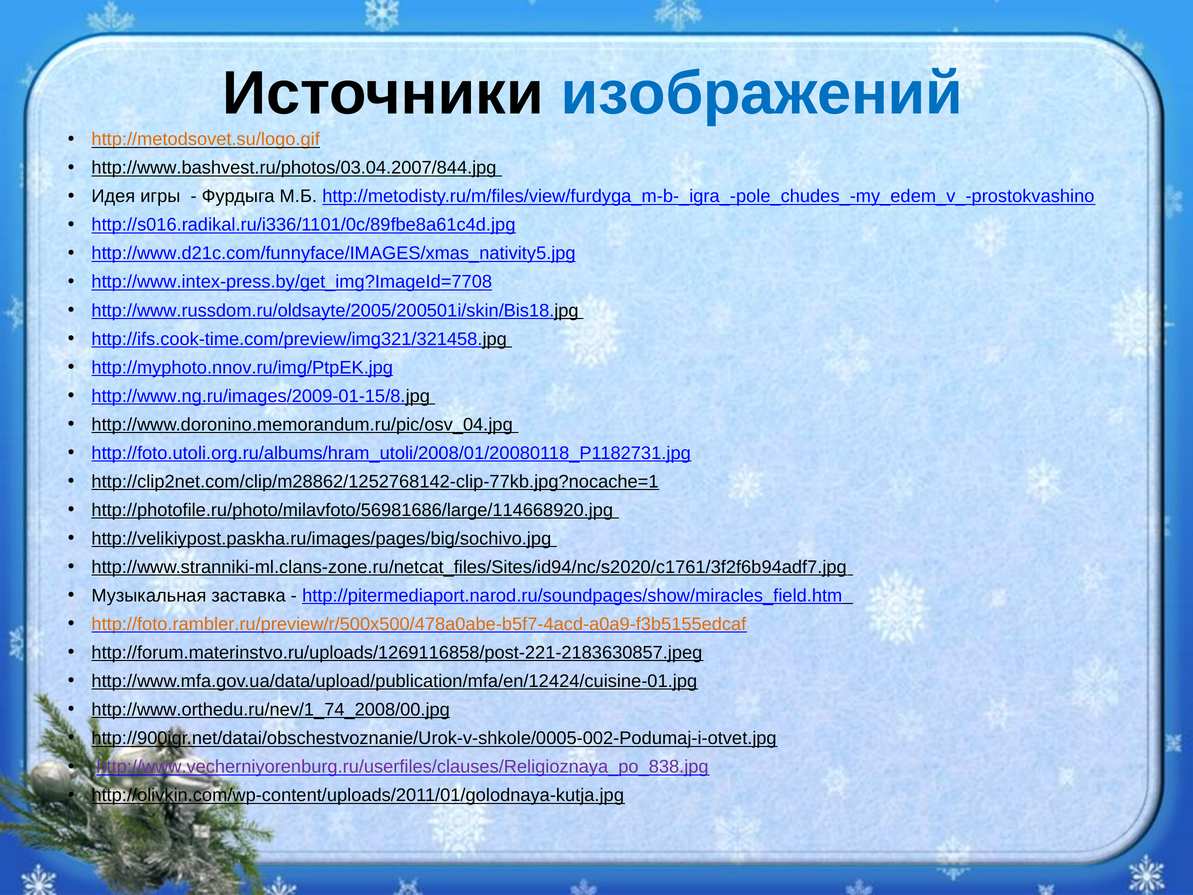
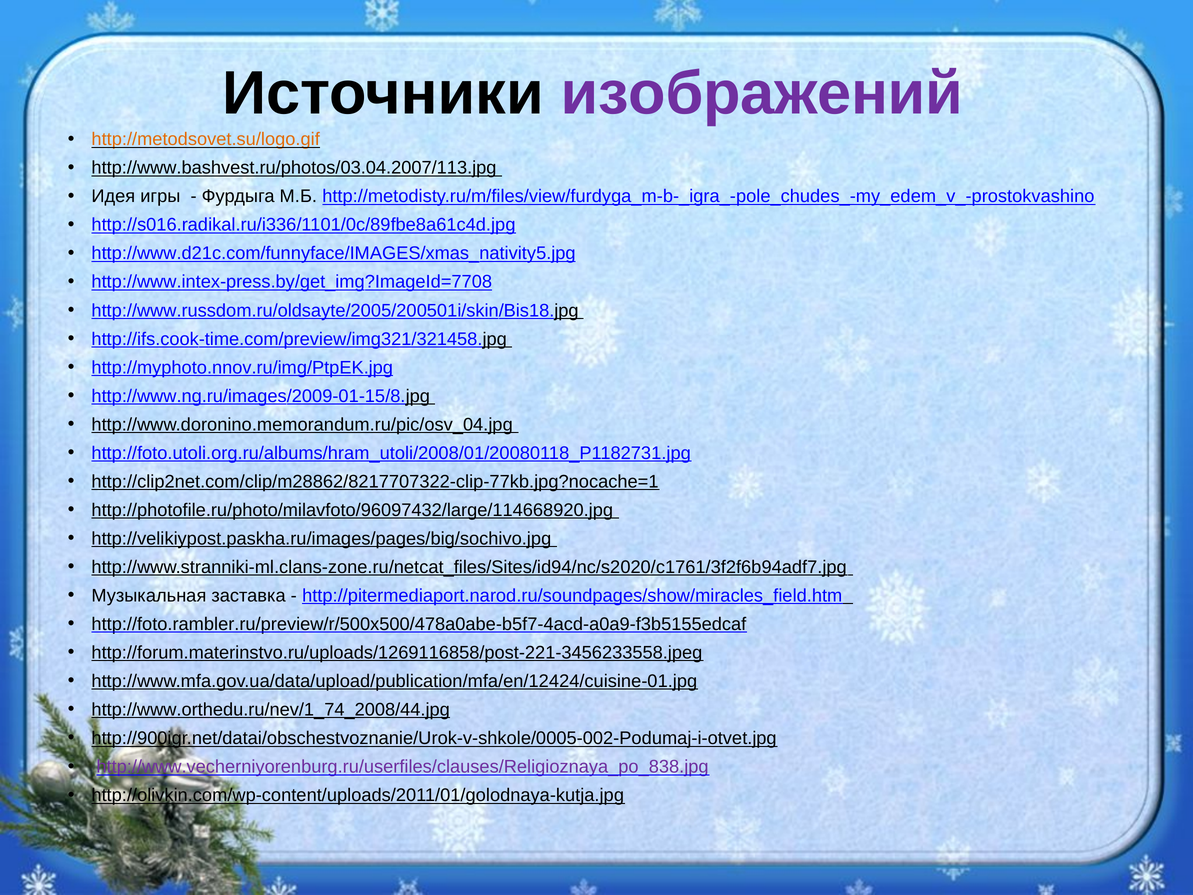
изображений colour: blue -> purple
http://www.bashvest.ru/photos/03.04.2007/844.jpg: http://www.bashvest.ru/photos/03.04.2007/844.jpg -> http://www.bashvest.ru/photos/03.04.2007/113.jpg
http://clip2net.com/clip/m28862/1252768142-clip-77kb.jpg?nocache=1: http://clip2net.com/clip/m28862/1252768142-clip-77kb.jpg?nocache=1 -> http://clip2net.com/clip/m28862/8217707322-clip-77kb.jpg?nocache=1
http://photofile.ru/photo/milavfoto/56981686/large/114668920.jpg: http://photofile.ru/photo/milavfoto/56981686/large/114668920.jpg -> http://photofile.ru/photo/milavfoto/96097432/large/114668920.jpg
http://foto.rambler.ru/preview/r/500x500/478a0abe-b5f7-4acd-a0a9-f3b5155edcaf colour: orange -> black
http://forum.materinstvo.ru/uploads/1269116858/post-221-2183630857.jpeg: http://forum.materinstvo.ru/uploads/1269116858/post-221-2183630857.jpeg -> http://forum.materinstvo.ru/uploads/1269116858/post-221-3456233558.jpeg
http://www.orthedu.ru/nev/1_74_2008/00.jpg: http://www.orthedu.ru/nev/1_74_2008/00.jpg -> http://www.orthedu.ru/nev/1_74_2008/44.jpg
